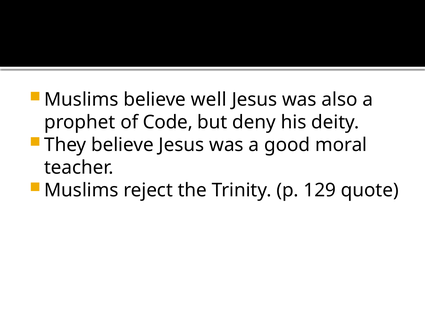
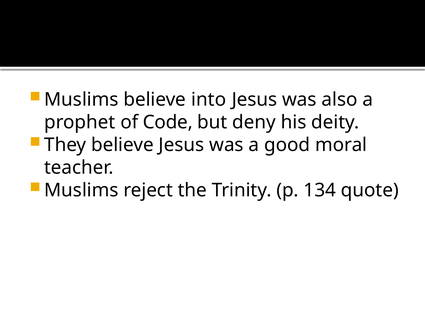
well: well -> into
129: 129 -> 134
